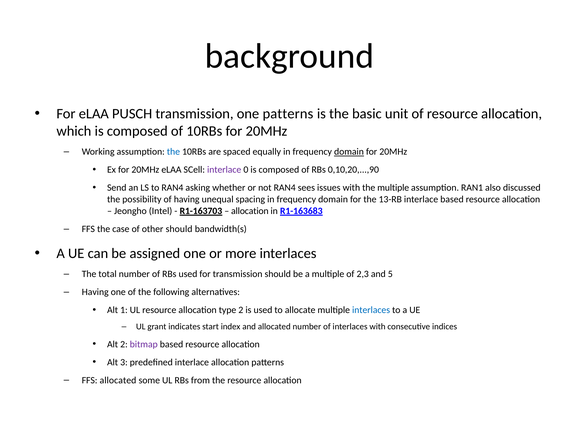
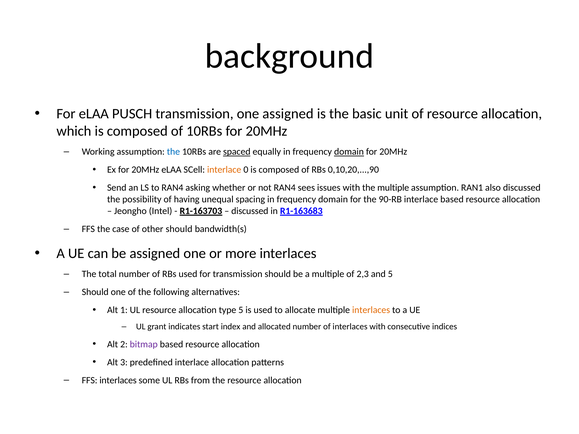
one patterns: patterns -> assigned
spaced underline: none -> present
interlace at (224, 170) colour: purple -> orange
13-RB: 13-RB -> 90-RB
allocation at (250, 211): allocation -> discussed
Having at (95, 292): Having -> Should
type 2: 2 -> 5
interlaces at (371, 310) colour: blue -> orange
FFS allocated: allocated -> interlaces
